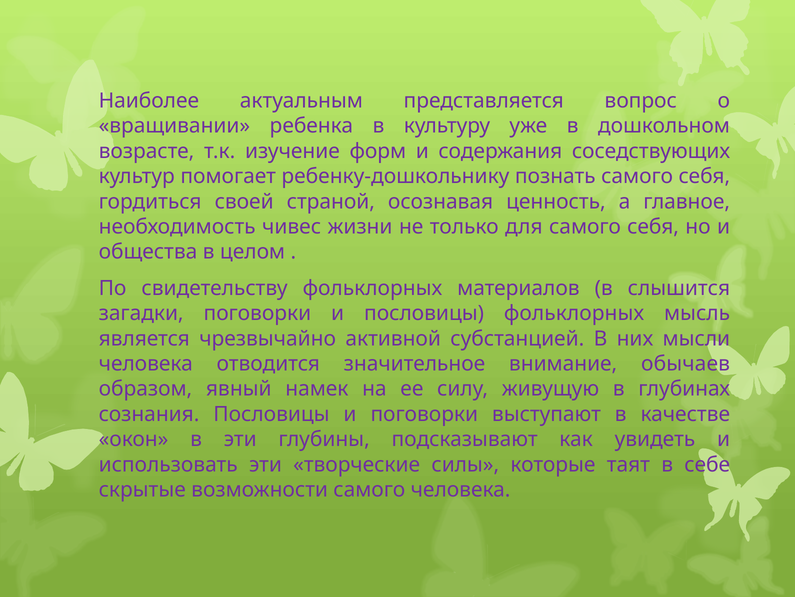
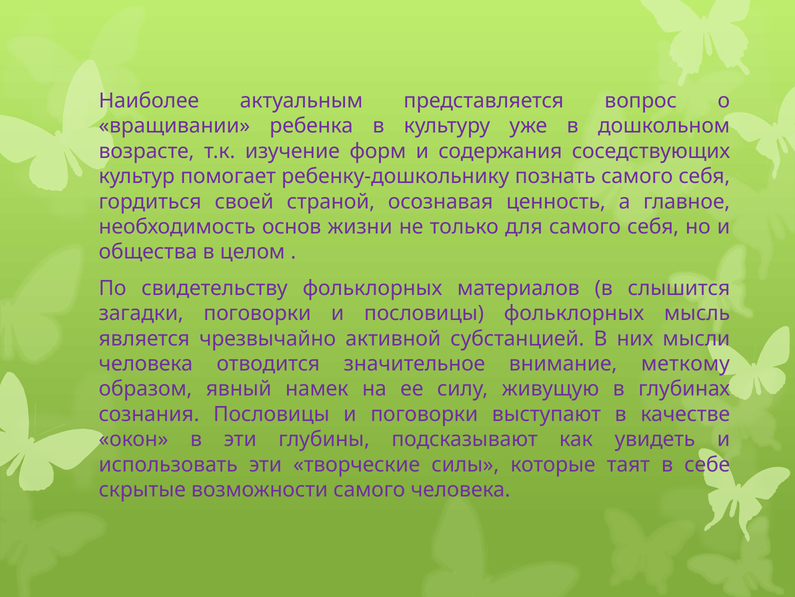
чивес: чивес -> основ
обычаев: обычаев -> меткому
